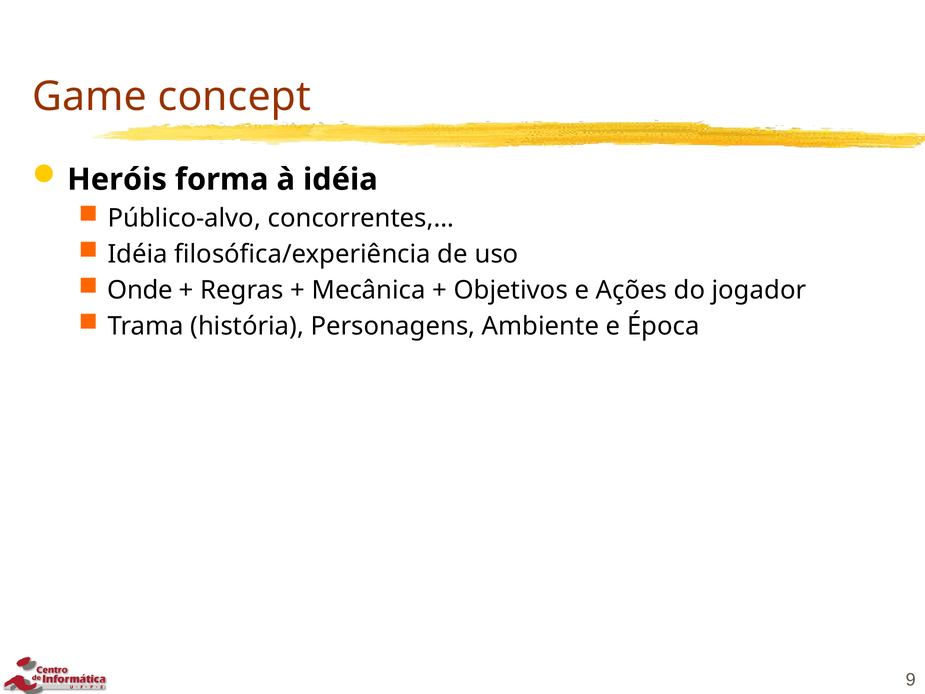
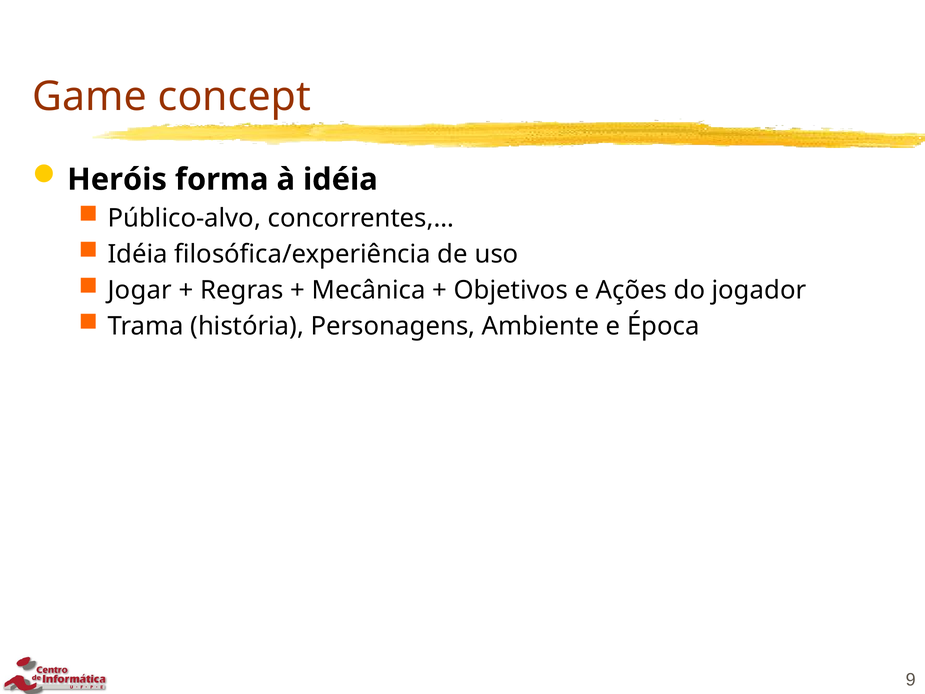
Onde: Onde -> Jogar
